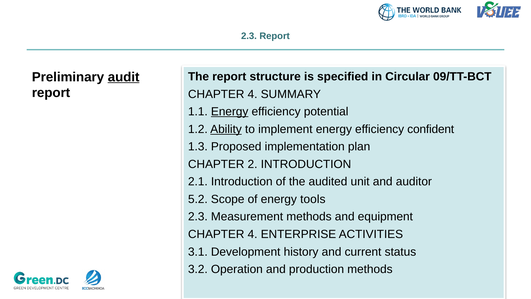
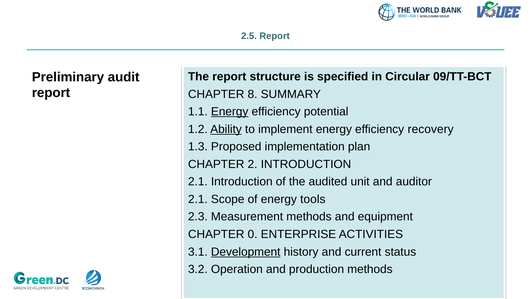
2.3 at (249, 36): 2.3 -> 2.5
audit underline: present -> none
4 at (253, 94): 4 -> 8
confident: confident -> recovery
5.2 at (198, 199): 5.2 -> 2.1
4 at (253, 234): 4 -> 0
Development underline: none -> present
